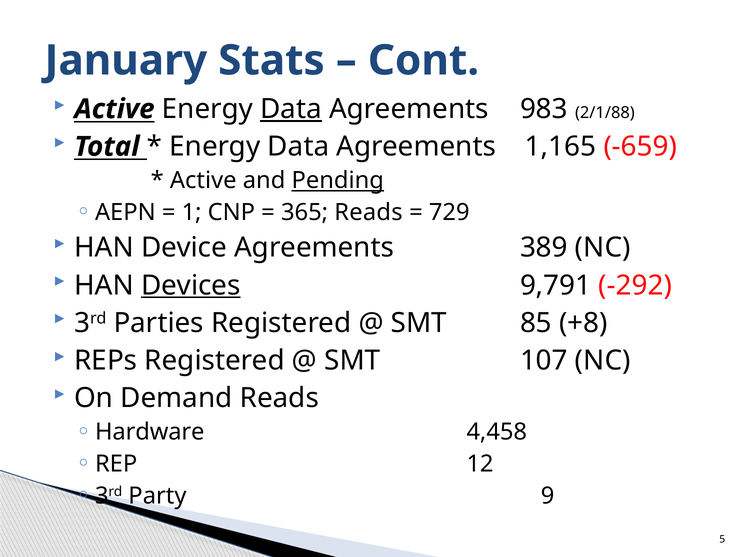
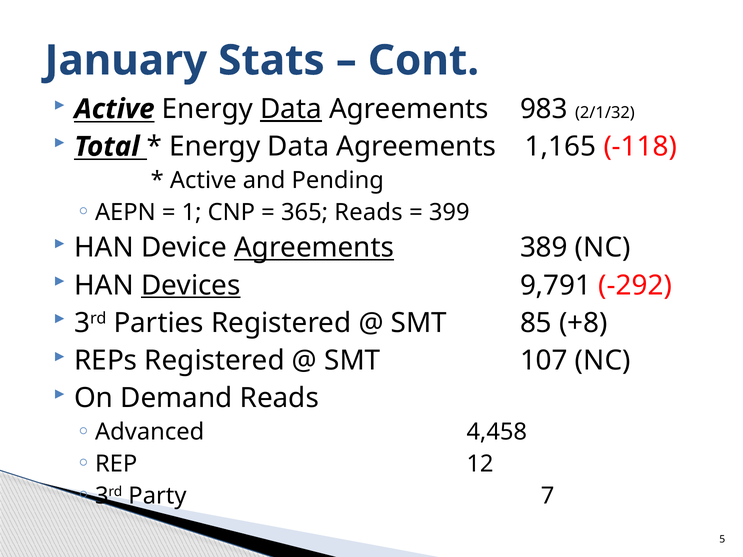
2/1/88: 2/1/88 -> 2/1/32
-659: -659 -> -118
Pending underline: present -> none
729: 729 -> 399
Agreements at (314, 248) underline: none -> present
Hardware: Hardware -> Advanced
9: 9 -> 7
